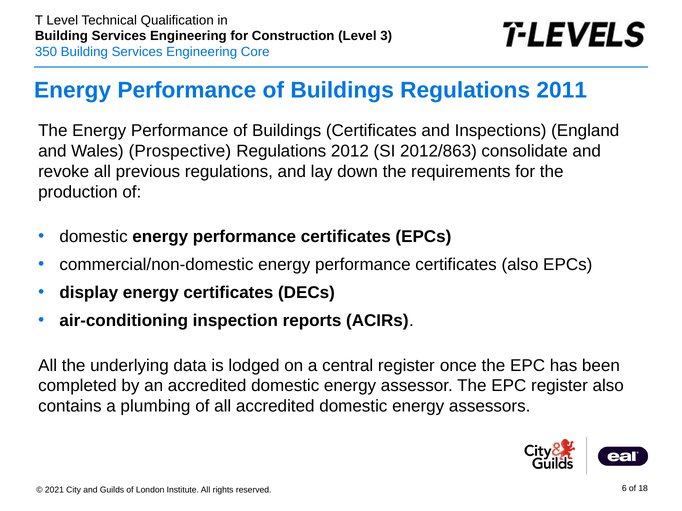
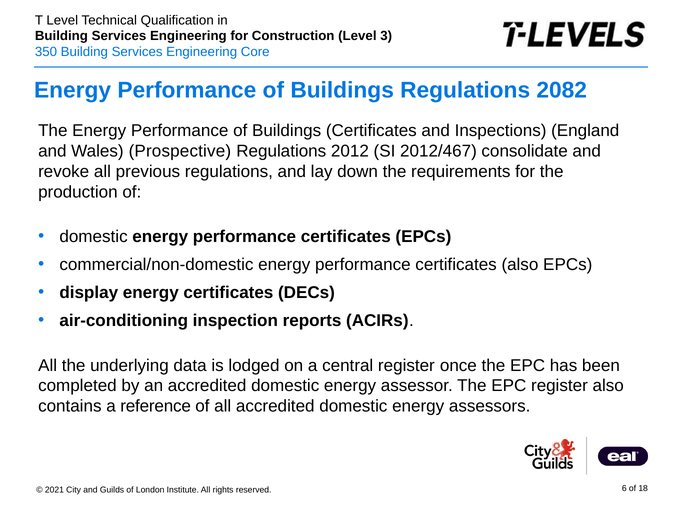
2011: 2011 -> 2082
2012/863: 2012/863 -> 2012/467
plumbing: plumbing -> reference
